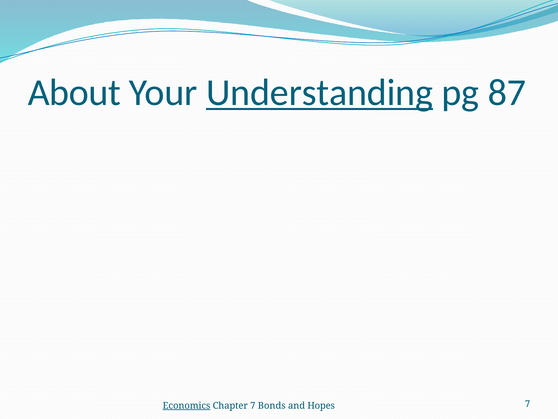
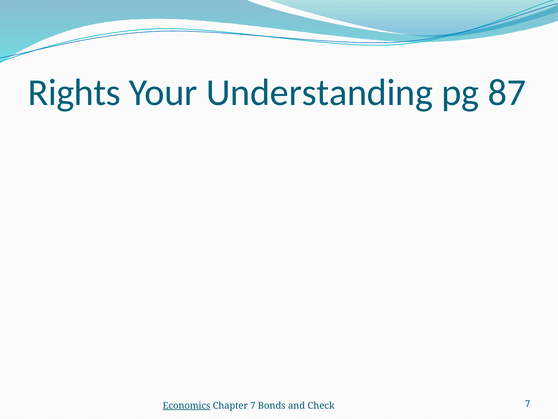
About: About -> Rights
Understanding underline: present -> none
Hopes: Hopes -> Check
